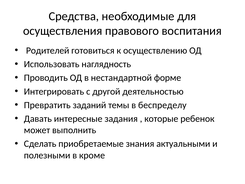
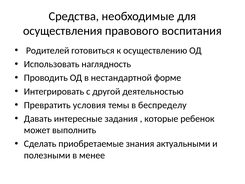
заданий: заданий -> условия
кроме: кроме -> менее
